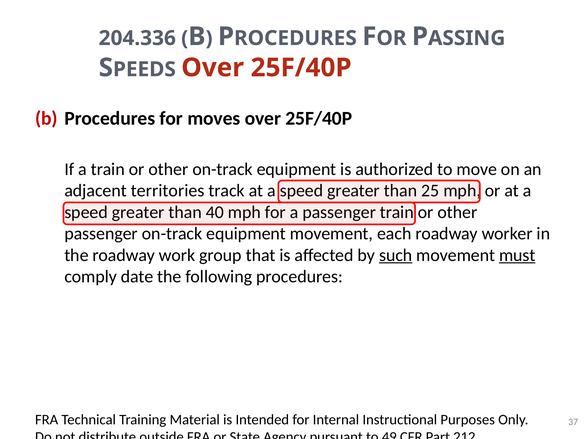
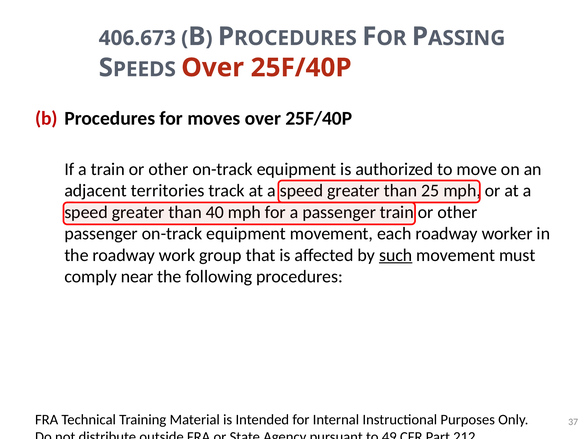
204.336: 204.336 -> 406.673
must underline: present -> none
date: date -> near
